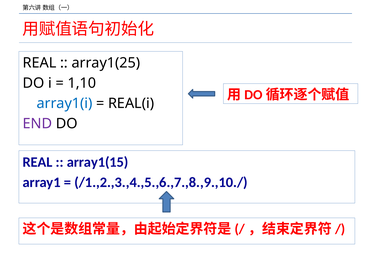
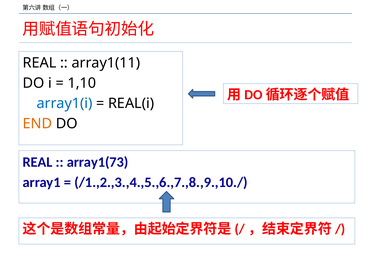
array1(25: array1(25 -> array1(11
END colour: purple -> orange
array1(15: array1(15 -> array1(73
